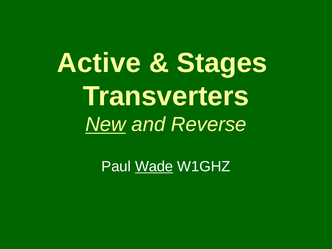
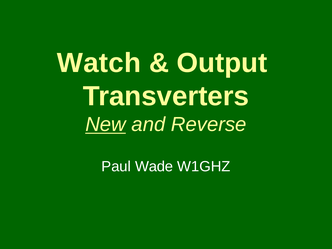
Active: Active -> Watch
Stages: Stages -> Output
Wade underline: present -> none
